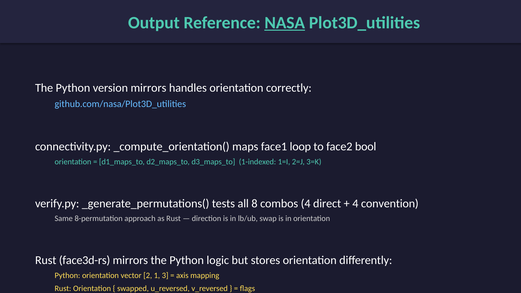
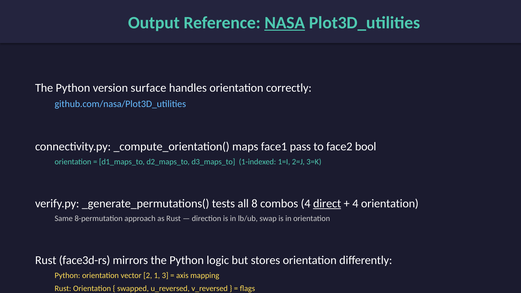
version mirrors: mirrors -> surface
loop: loop -> pass
direct underline: none -> present
4 convention: convention -> orientation
